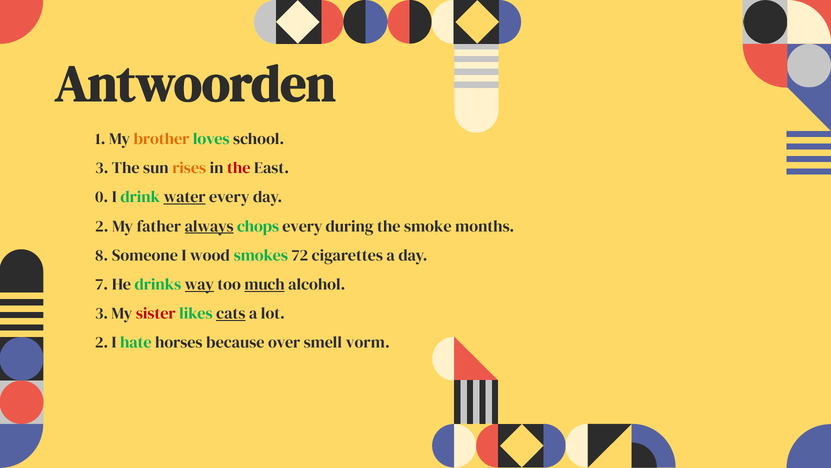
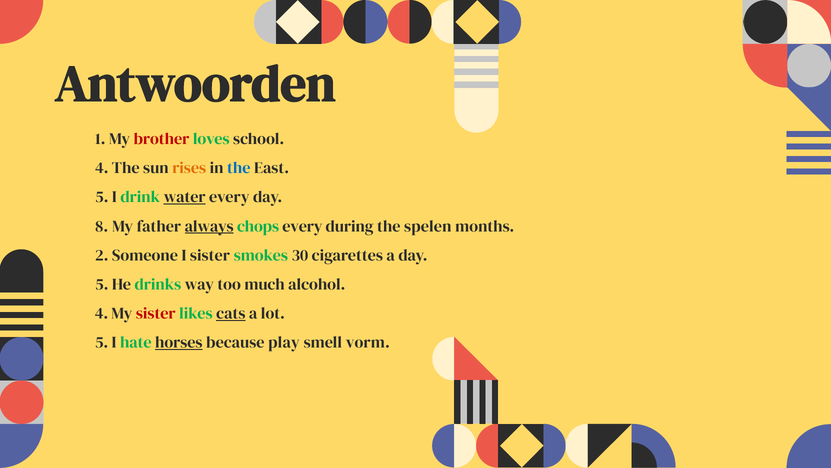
brother colour: orange -> red
3 at (102, 168): 3 -> 4
the at (239, 168) colour: red -> blue
0 at (102, 197): 0 -> 5
2 at (102, 226): 2 -> 8
smoke: smoke -> spelen
8: 8 -> 2
I wood: wood -> sister
72: 72 -> 30
7 at (102, 284): 7 -> 5
way underline: present -> none
much underline: present -> none
3 at (102, 313): 3 -> 4
2 at (102, 342): 2 -> 5
horses underline: none -> present
over: over -> play
